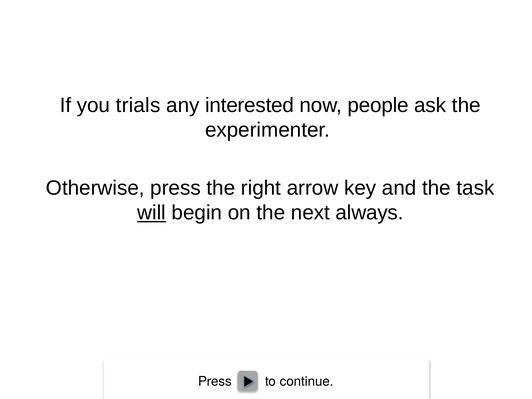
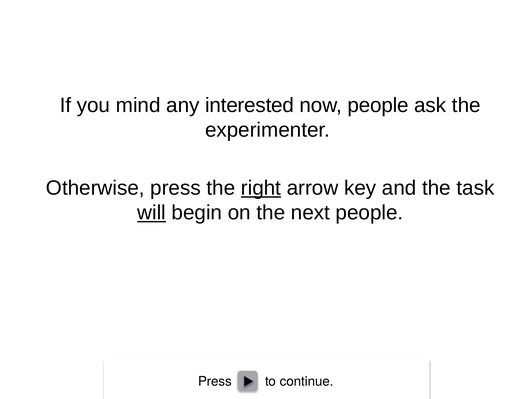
trials: trials -> mind
right underline: none -> present
next always: always -> people
